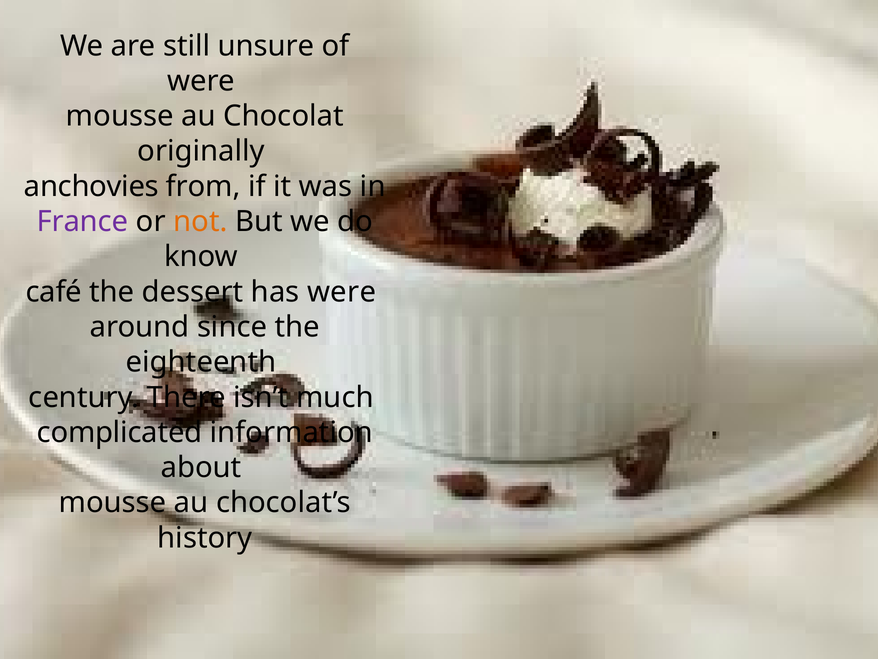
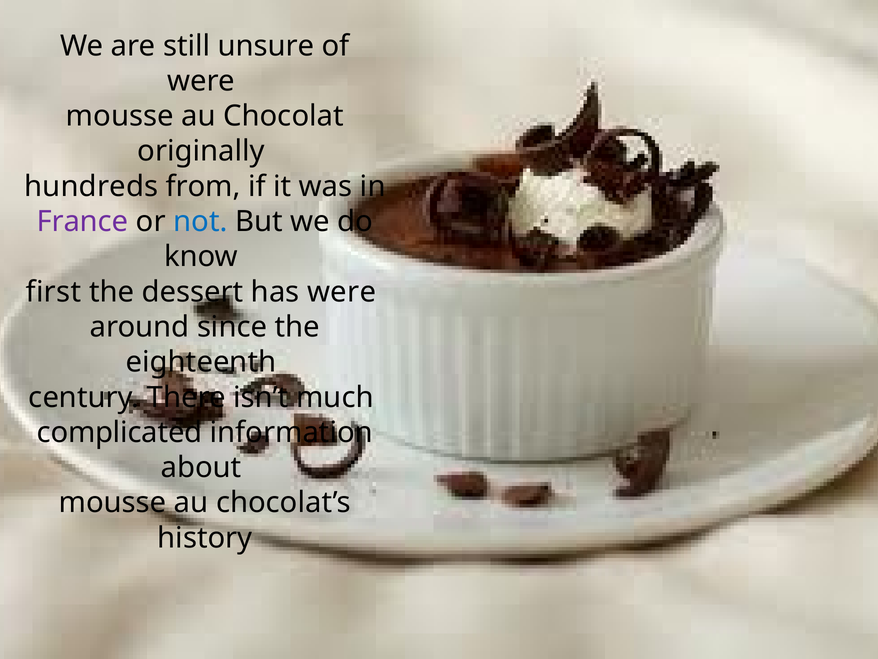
anchovies: anchovies -> hundreds
not colour: orange -> blue
café: café -> first
